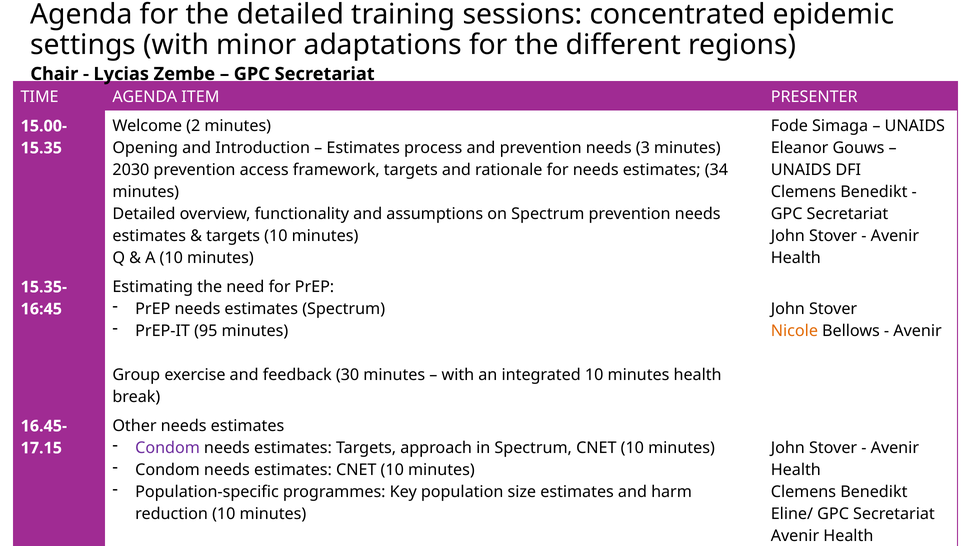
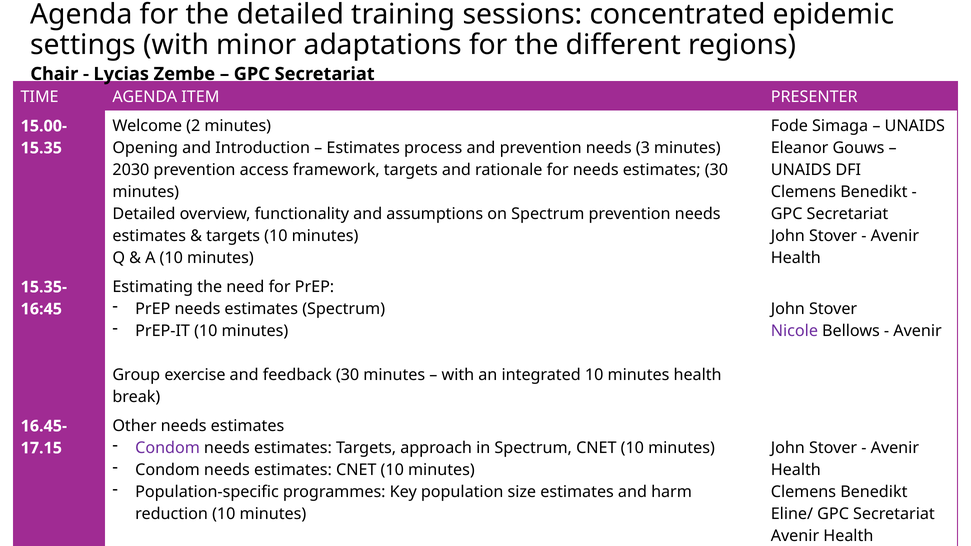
estimates 34: 34 -> 30
PrEP-IT 95: 95 -> 10
Nicole colour: orange -> purple
